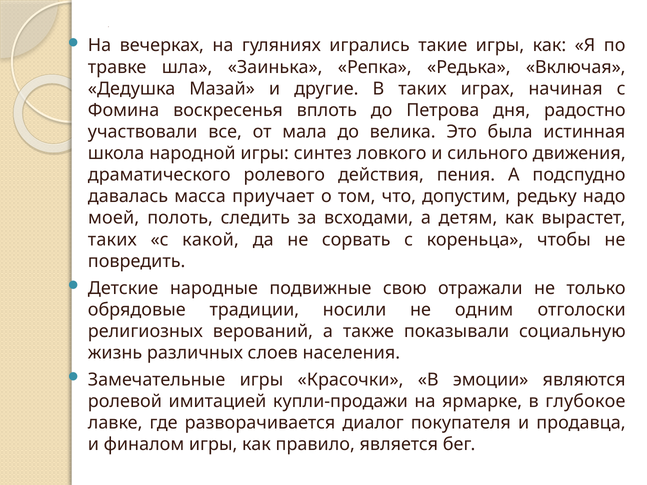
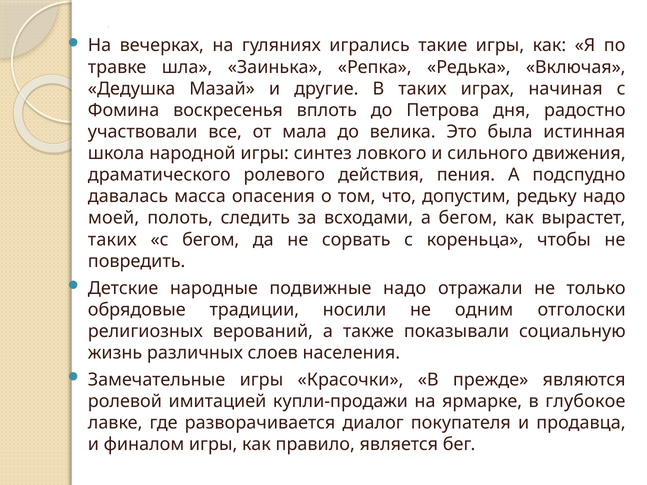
приучает: приучает -> опасения
а детям: детям -> бегом
с какой: какой -> бегом
подвижные свою: свою -> надо
эмоции: эмоции -> прежде
